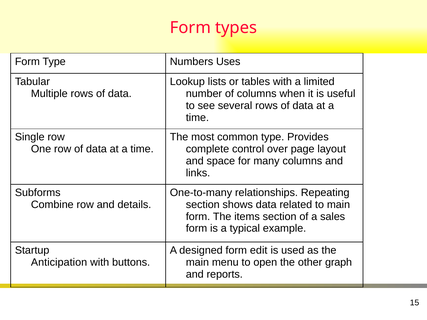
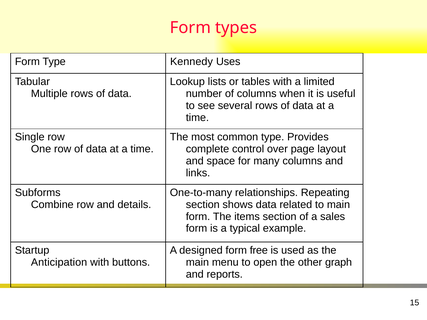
Numbers: Numbers -> Kennedy
edit: edit -> free
